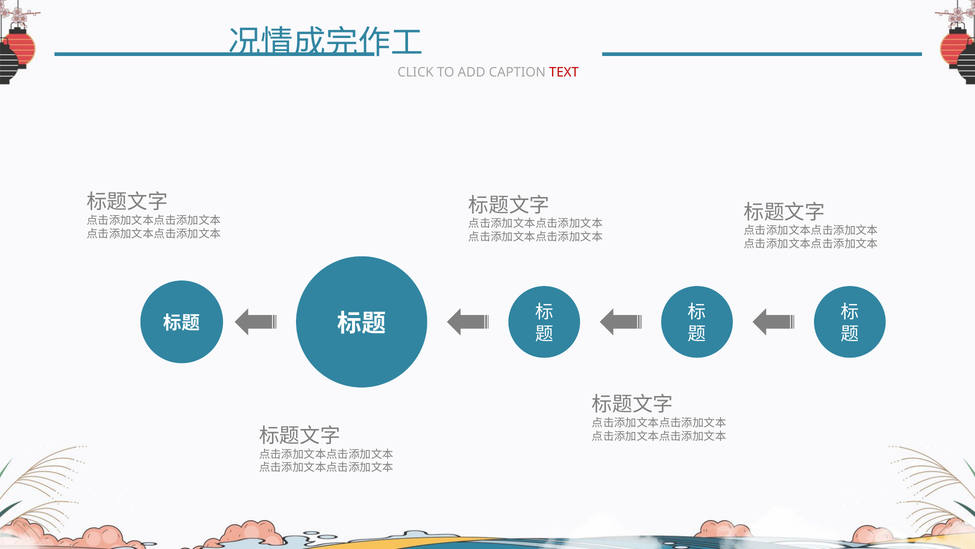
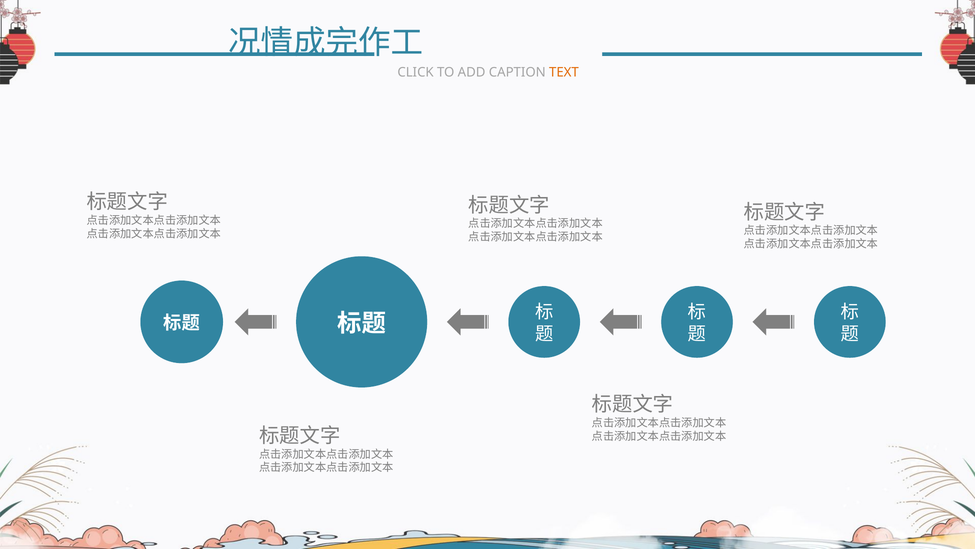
TEXT colour: red -> orange
